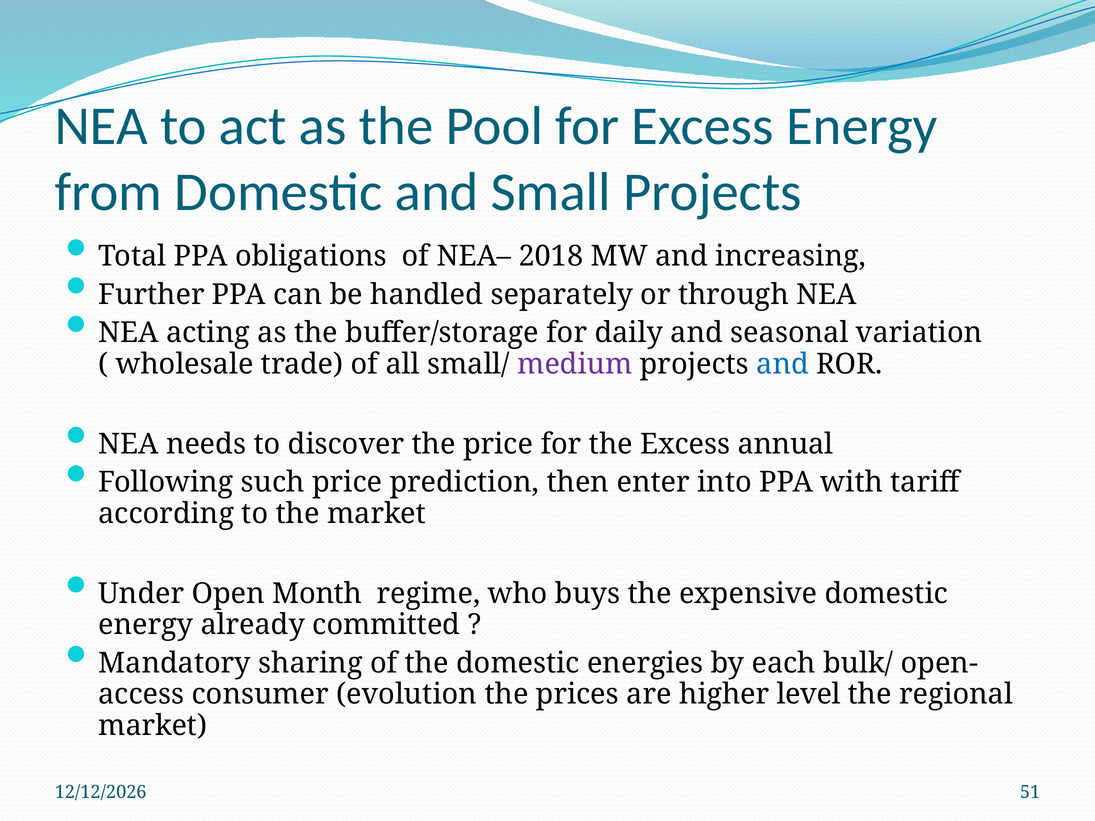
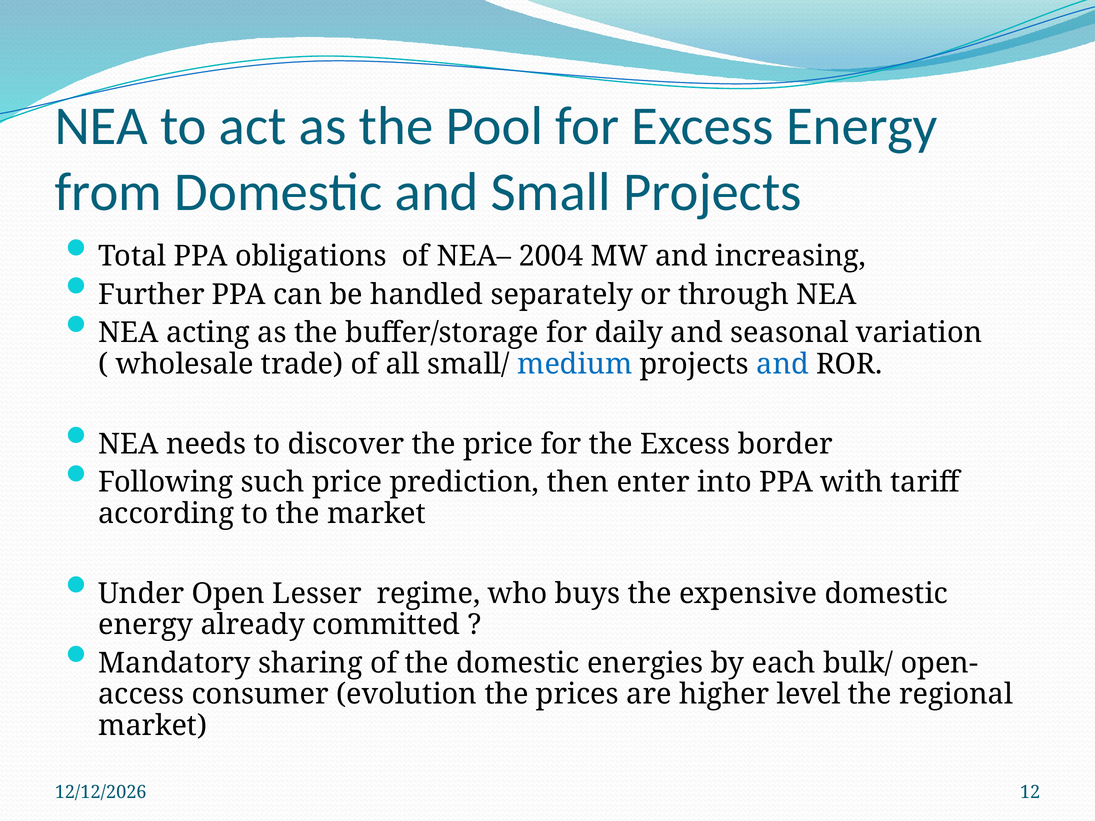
2018: 2018 -> 2004
medium colour: purple -> blue
annual: annual -> border
Month: Month -> Lesser
51: 51 -> 12
